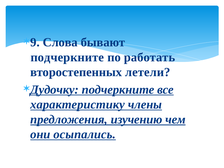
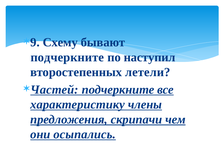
Слова: Слова -> Схему
работать: работать -> наступил
Дудочку: Дудочку -> Частей
изучению: изучению -> скрипачи
